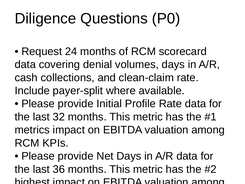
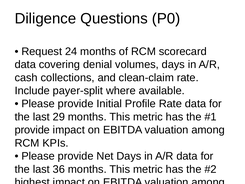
32: 32 -> 29
metrics at (32, 130): metrics -> provide
